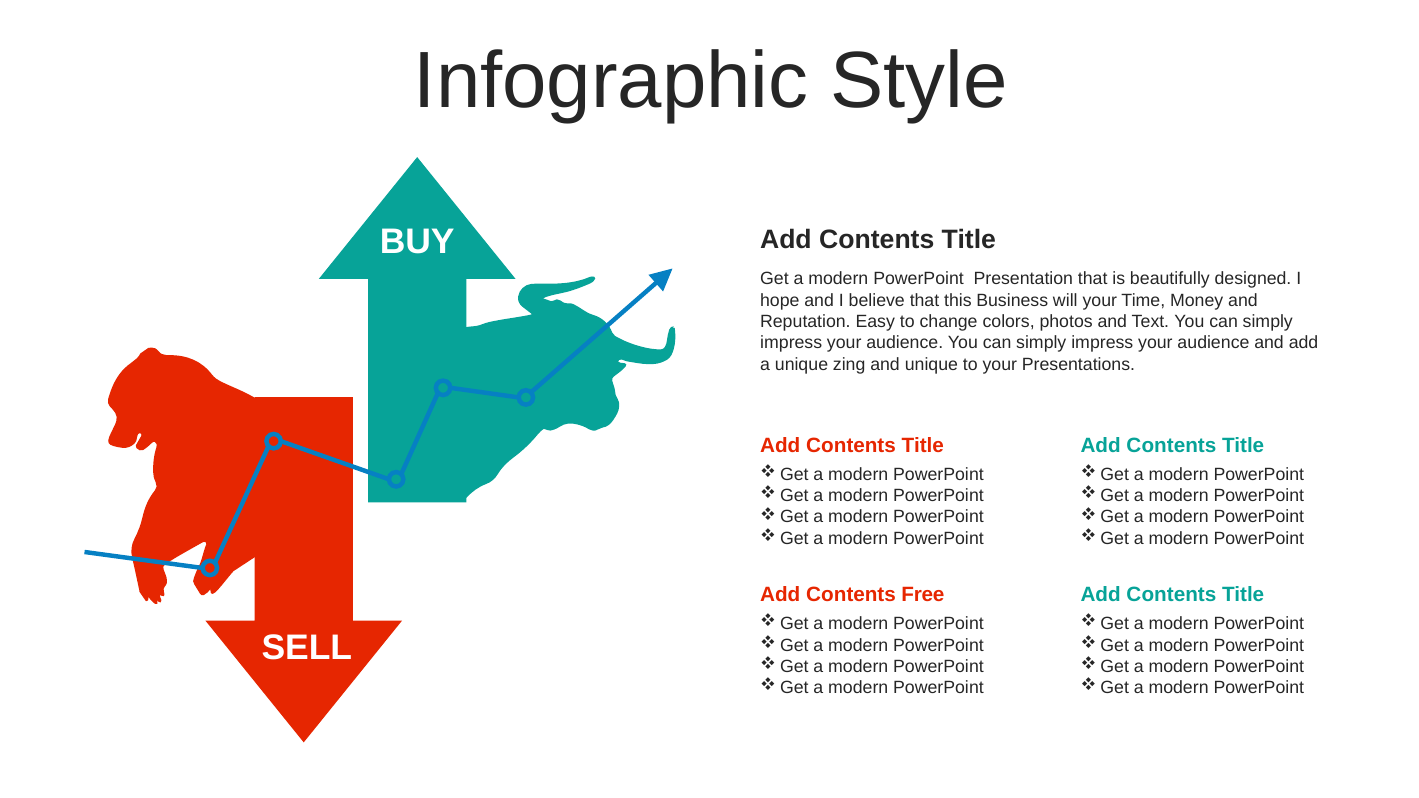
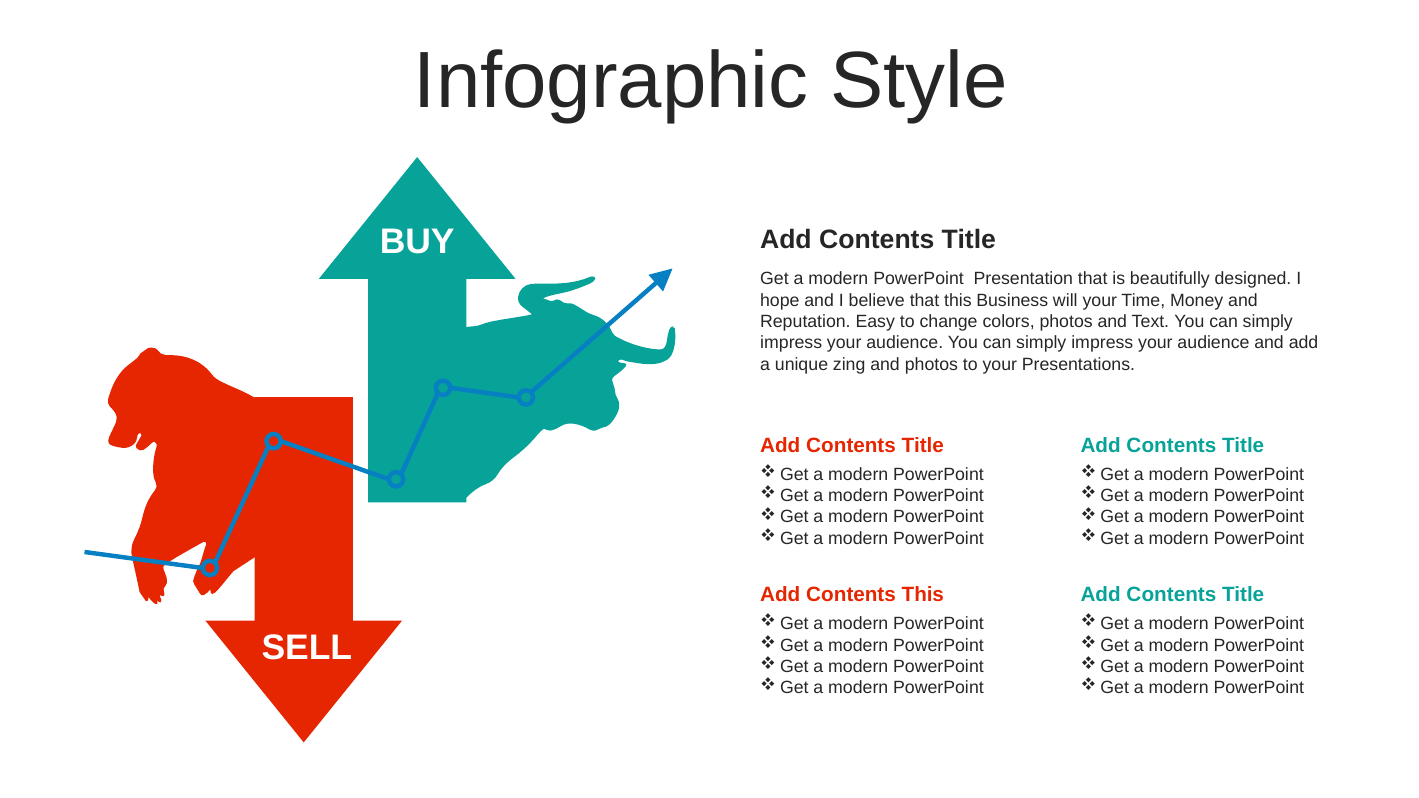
and unique: unique -> photos
Contents Free: Free -> This
